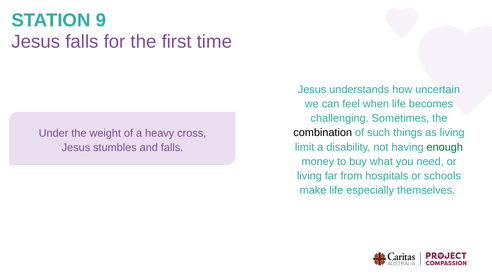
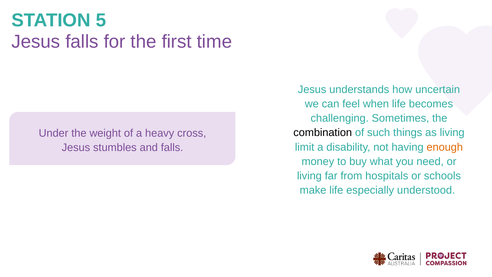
9: 9 -> 5
enough colour: green -> orange
themselves: themselves -> understood
